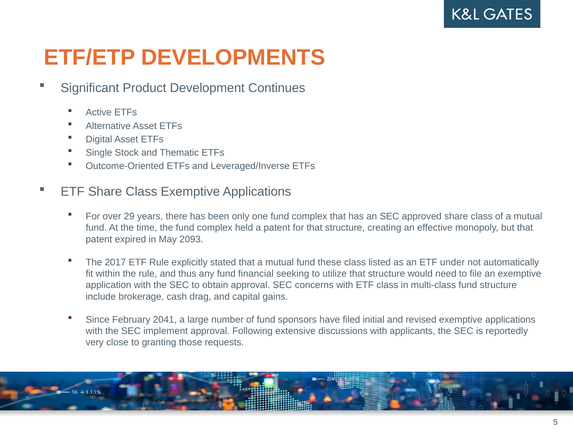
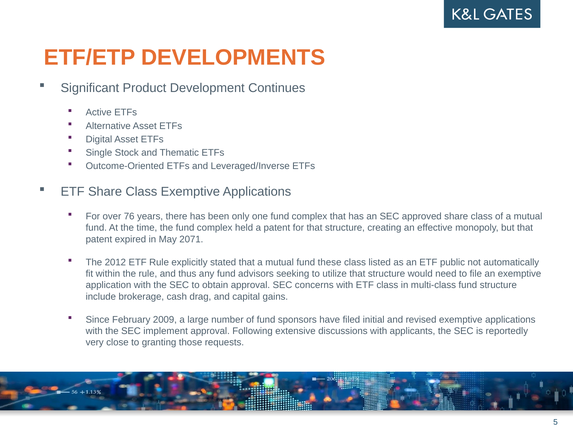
29: 29 -> 76
2093: 2093 -> 2071
2017: 2017 -> 2012
under: under -> public
financial: financial -> advisors
2041: 2041 -> 2009
